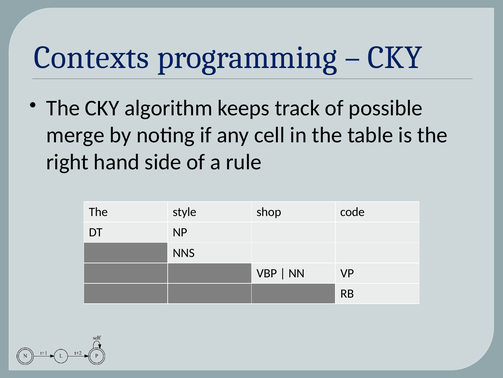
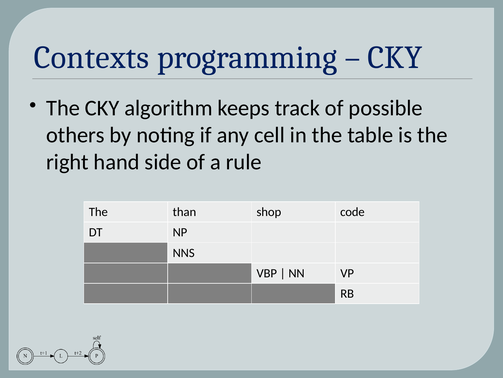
merge: merge -> others
style: style -> than
